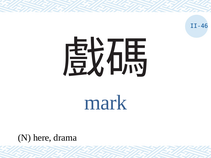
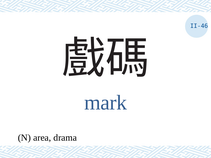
here: here -> area
